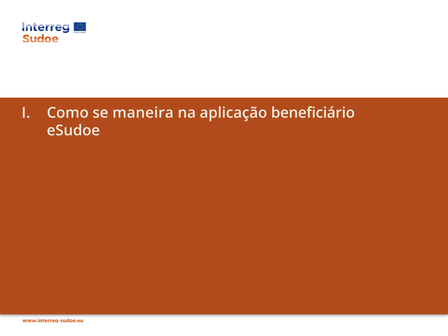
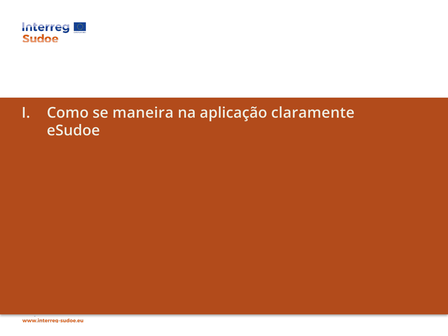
beneficiário: beneficiário -> claramente
